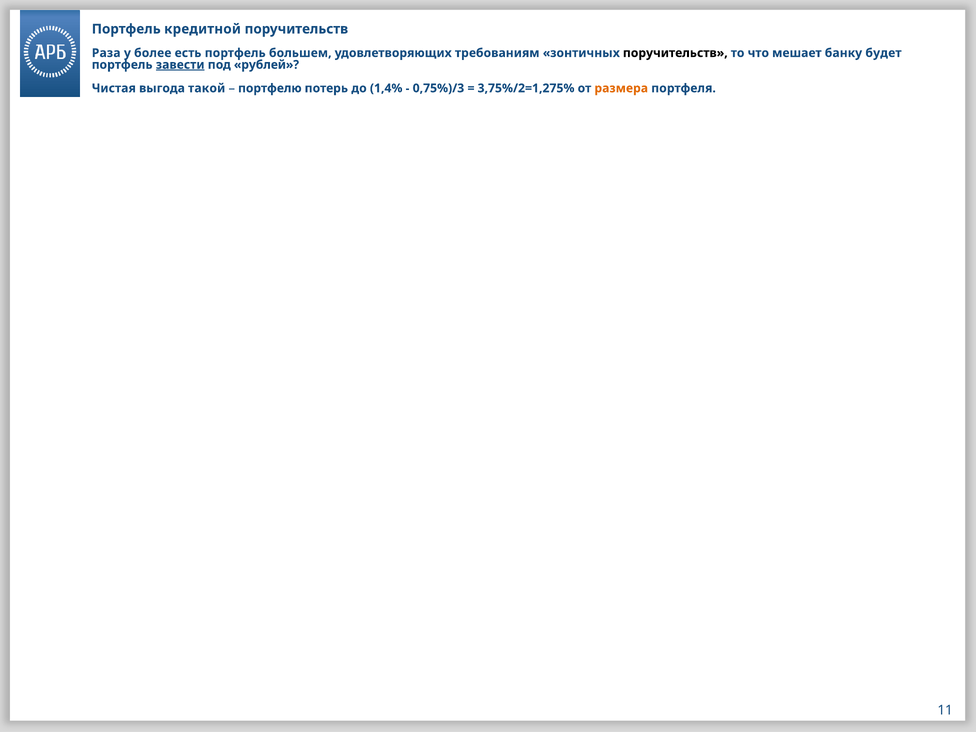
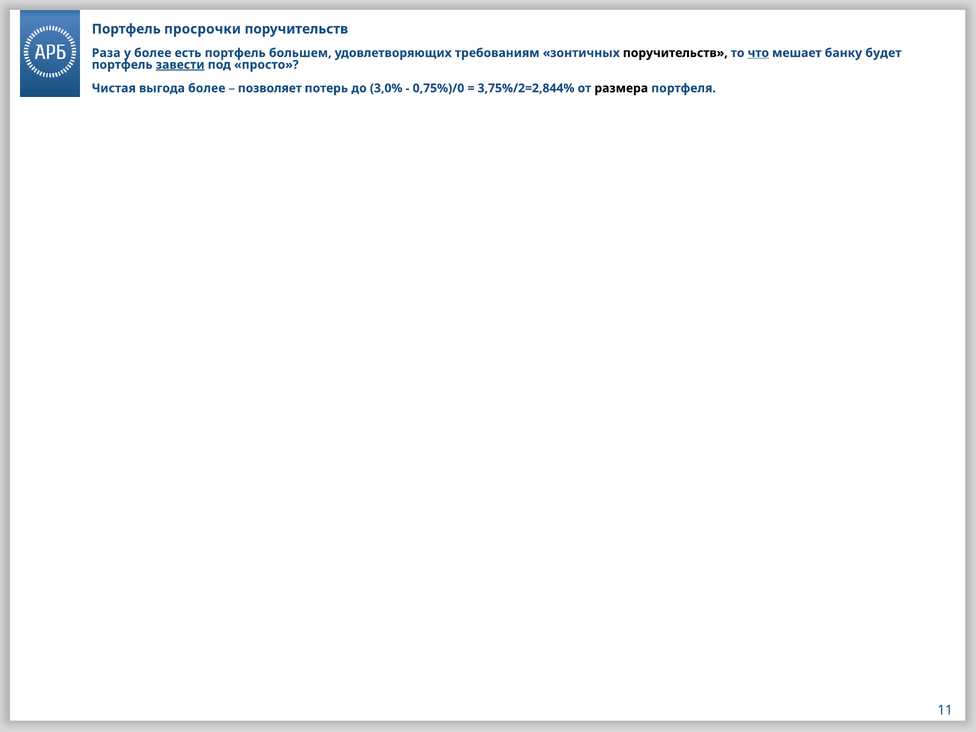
кредитной: кредитной -> просрочки
что underline: none -> present
рублей: рублей -> просто
выгода такой: такой -> более
портфелю: портфелю -> позволяет
1,4%: 1,4% -> 3,0%
0,75%)/3: 0,75%)/3 -> 0,75%)/0
3,75%/2=1,275%: 3,75%/2=1,275% -> 3,75%/2=2,844%
размера colour: orange -> black
